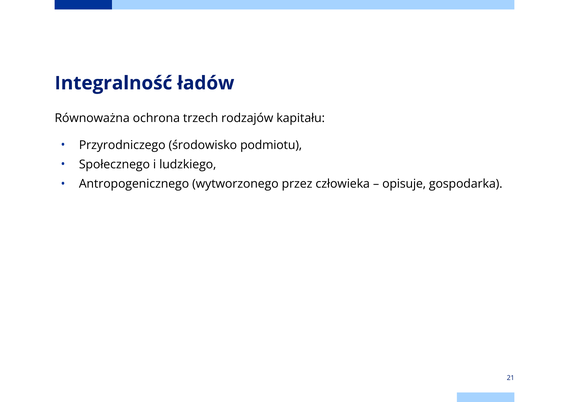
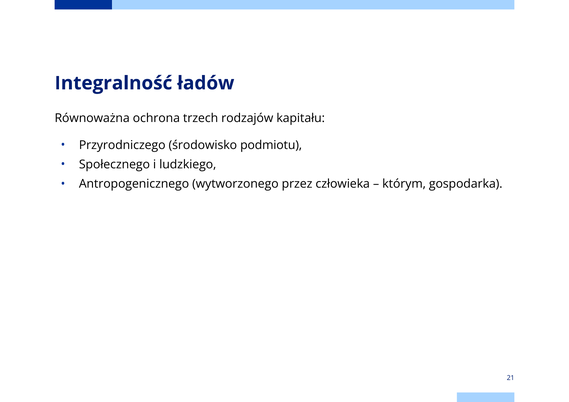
opisuje: opisuje -> którym
